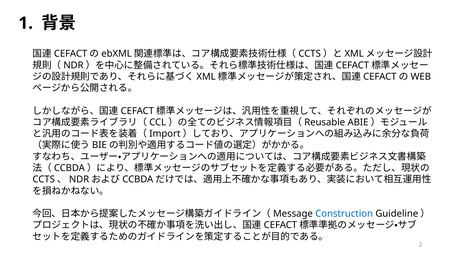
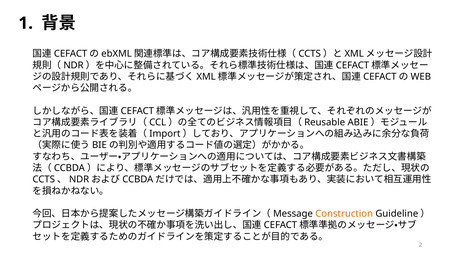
Construction colour: blue -> orange
